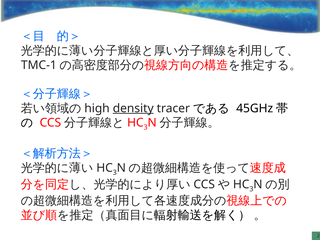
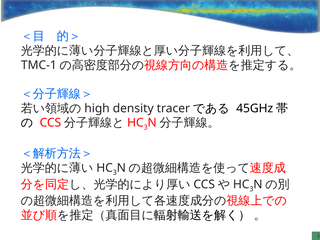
density underline: present -> none
